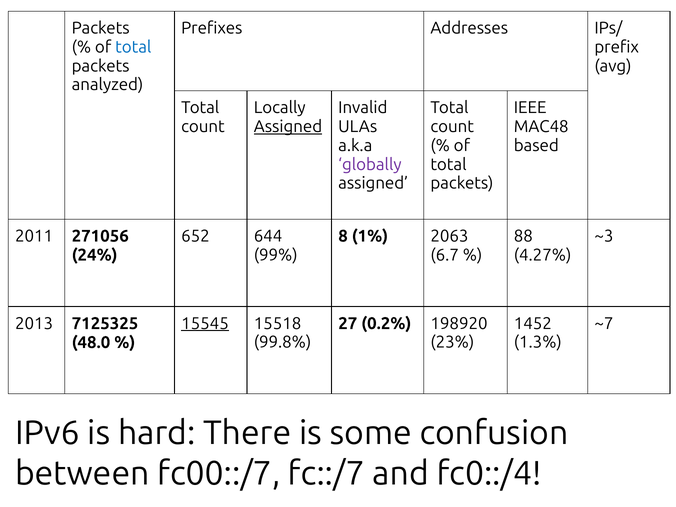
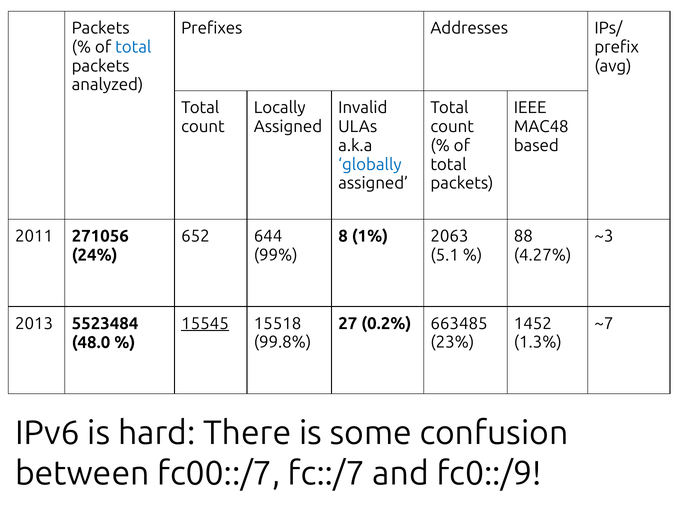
Assigned at (288, 127) underline: present -> none
globally colour: purple -> blue
6.7: 6.7 -> 5.1
198920: 198920 -> 663485
7125325: 7125325 -> 5523484
fc0::/4: fc0::/4 -> fc0::/9
